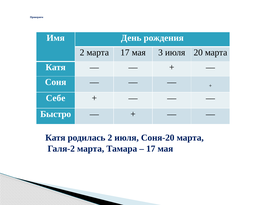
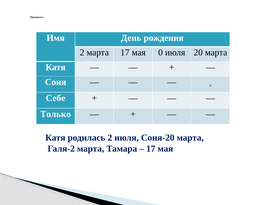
3: 3 -> 0
Быстро: Быстро -> Только
